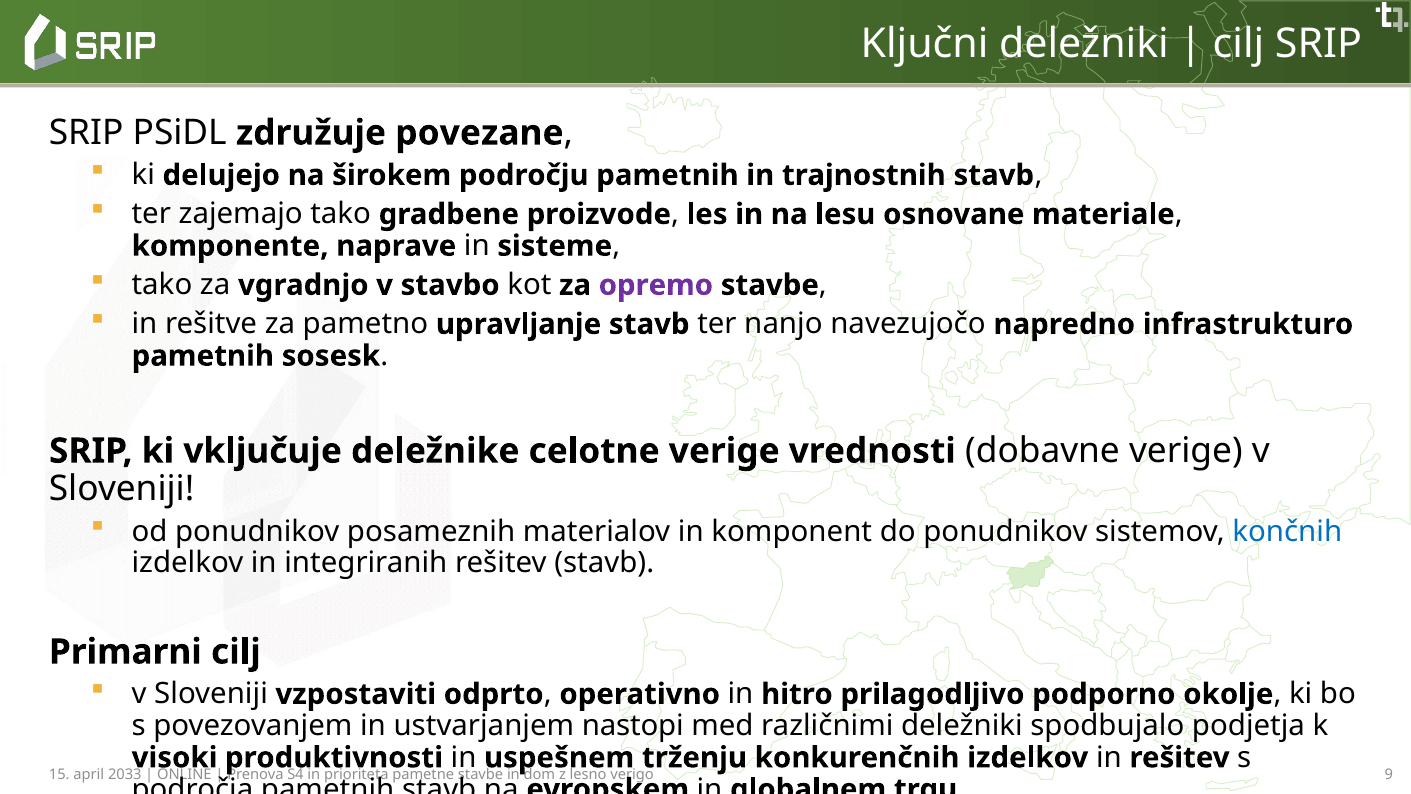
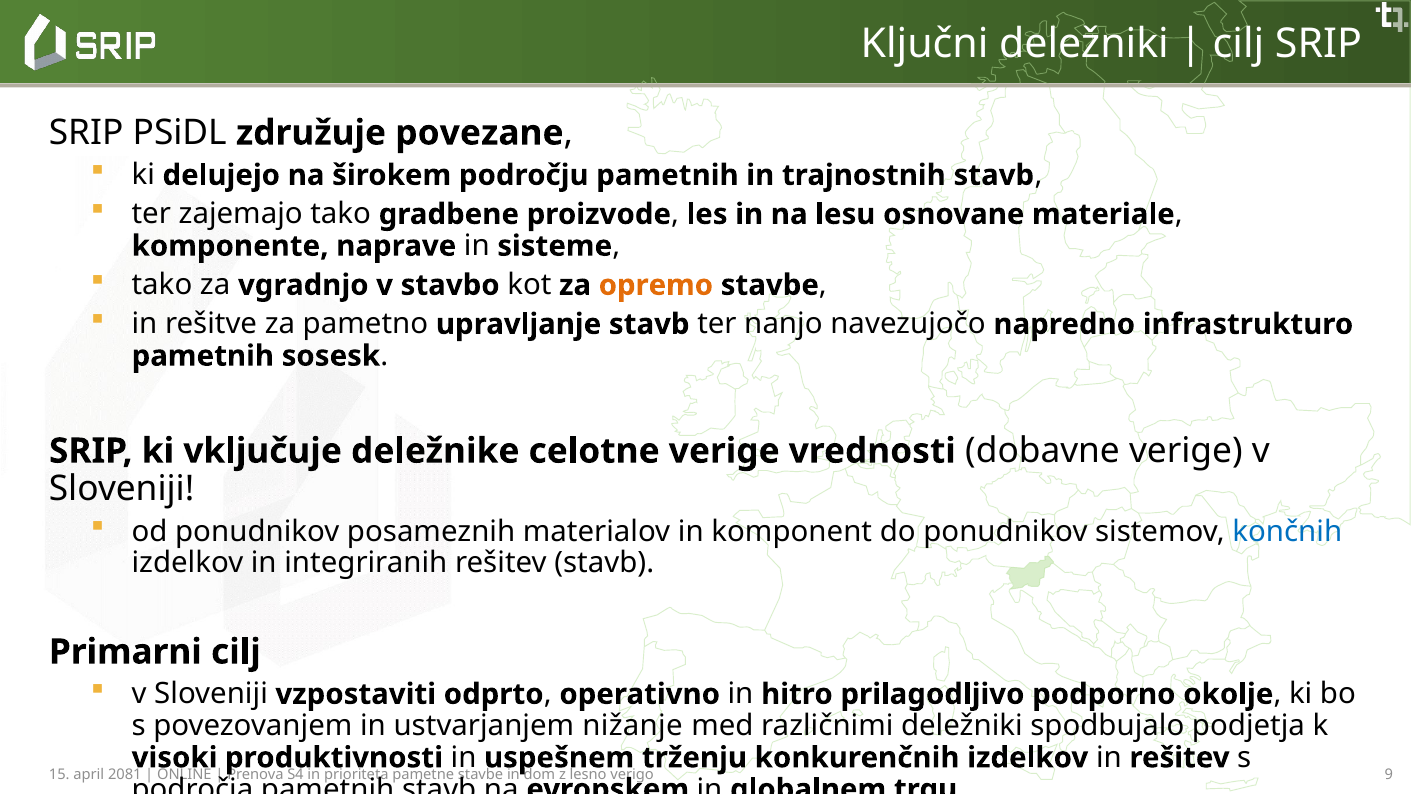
opremo colour: purple -> orange
nastopi: nastopi -> nižanje
2033: 2033 -> 2081
